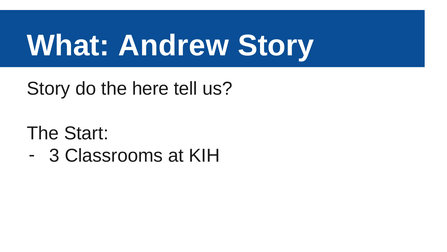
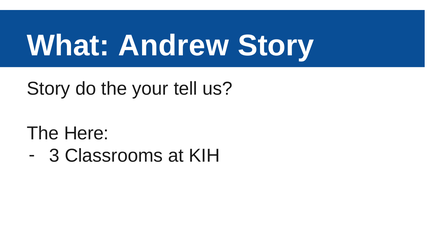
here: here -> your
Start: Start -> Here
